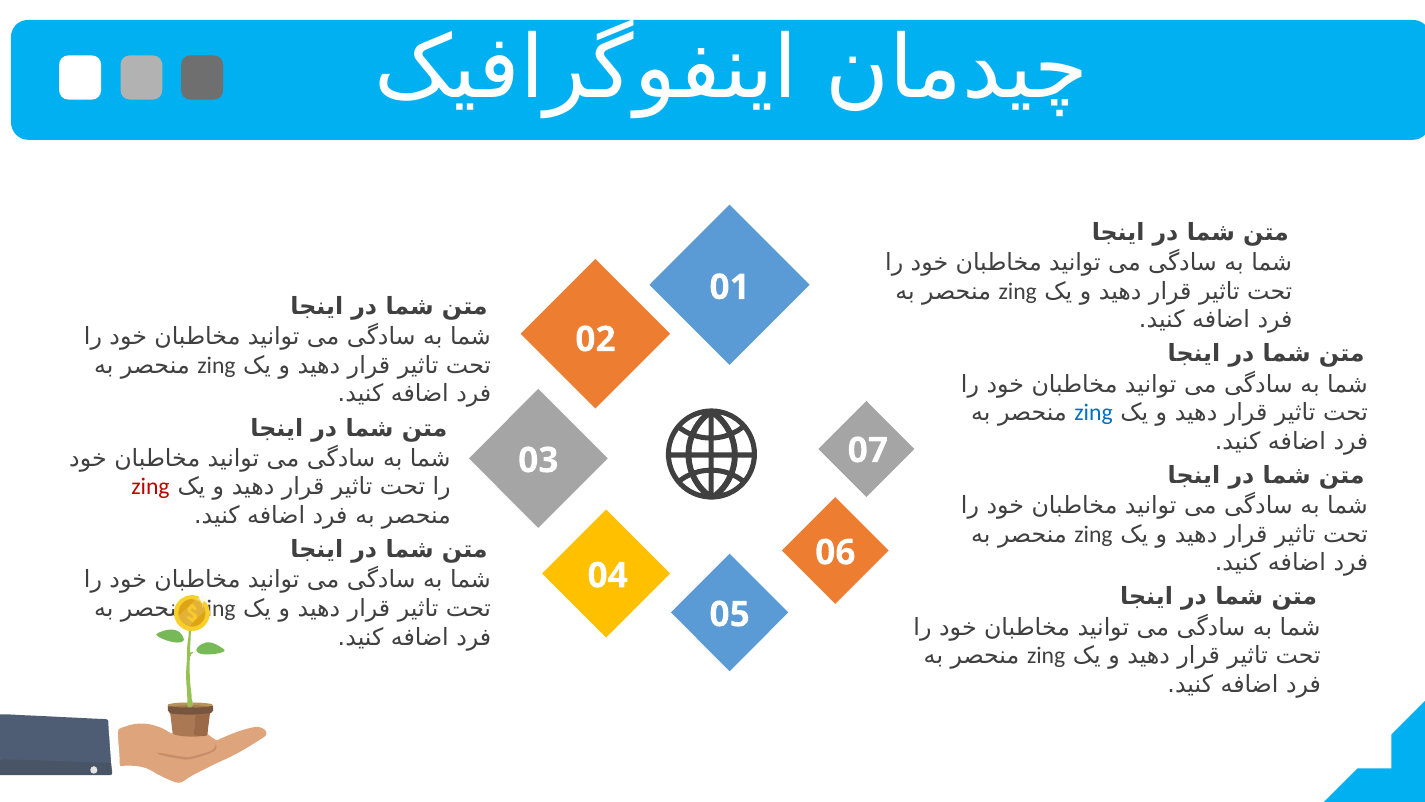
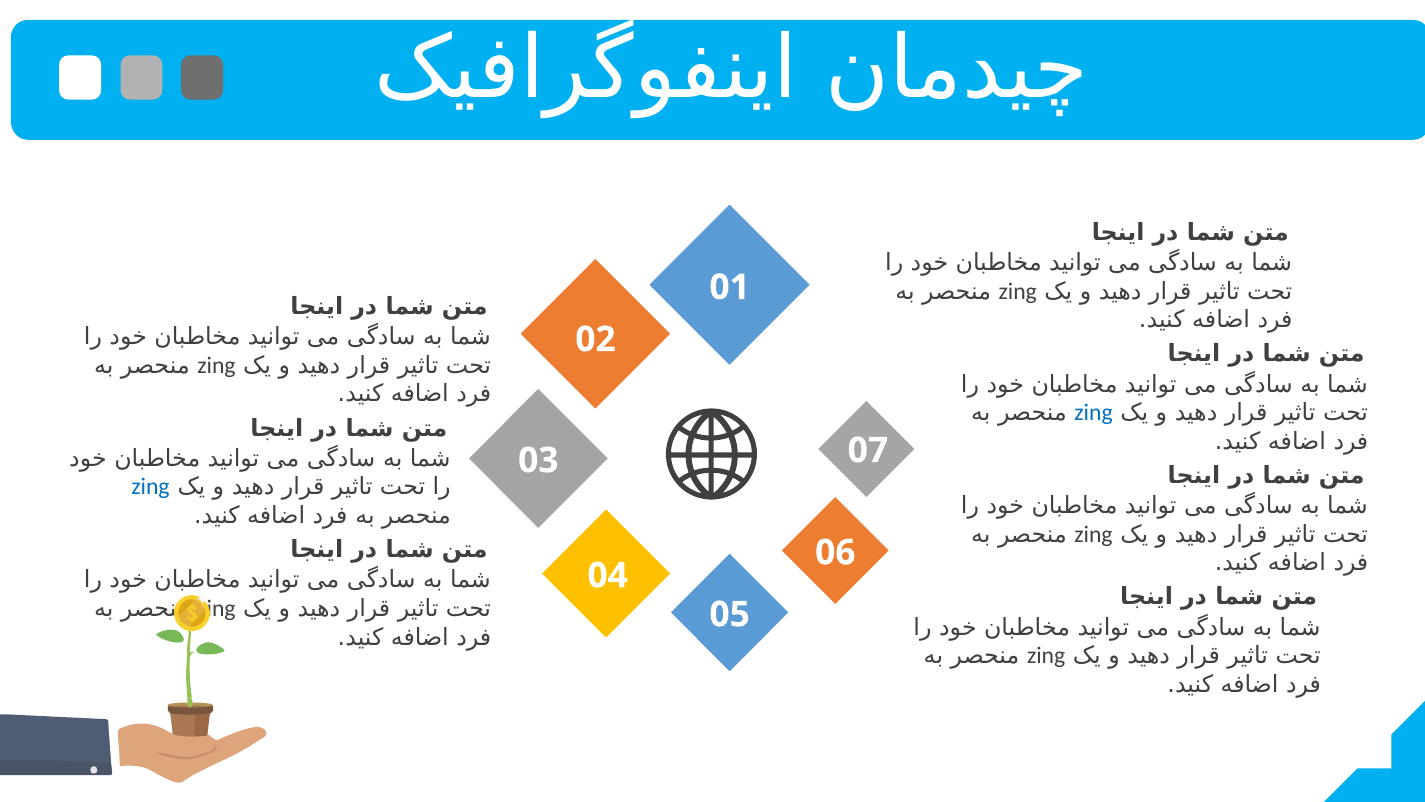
zing at (150, 487) colour: red -> blue
